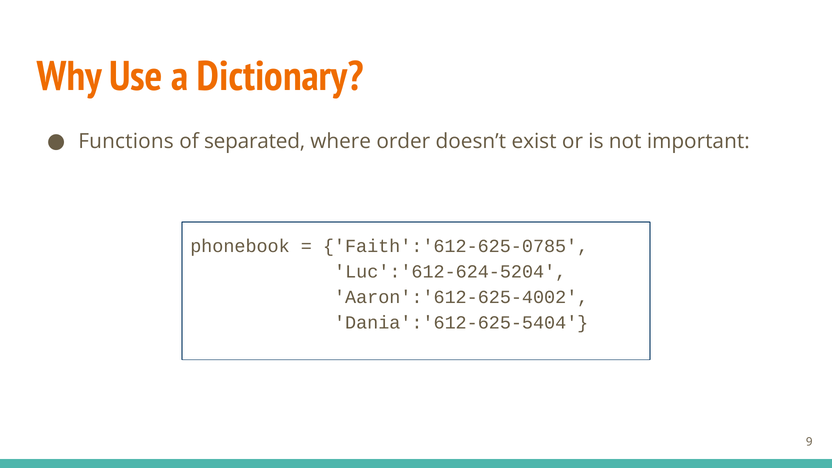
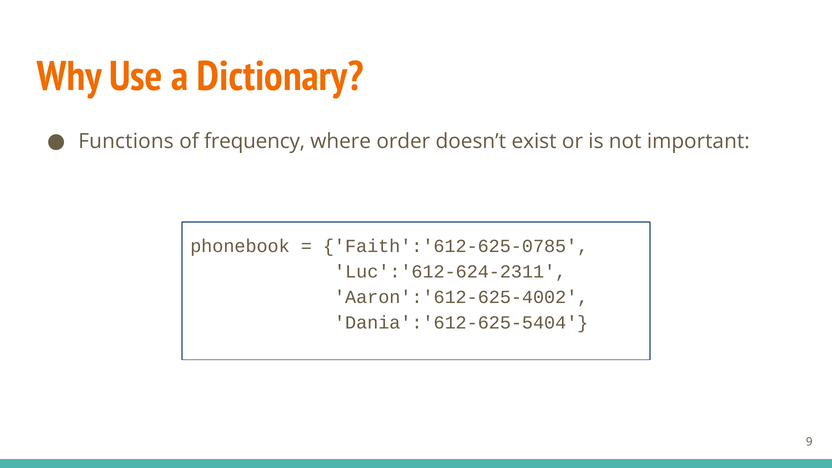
separated: separated -> frequency
Luc':'612-624-5204: Luc':'612-624-5204 -> Luc':'612-624-2311
